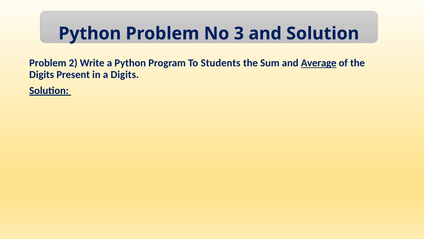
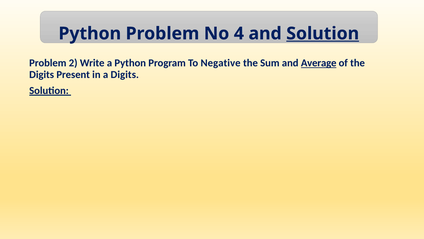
3: 3 -> 4
Solution at (323, 33) underline: none -> present
Students: Students -> Negative
